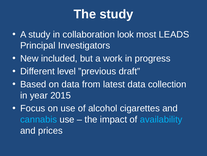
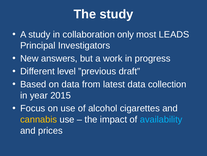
look: look -> only
included: included -> answers
cannabis colour: light blue -> yellow
